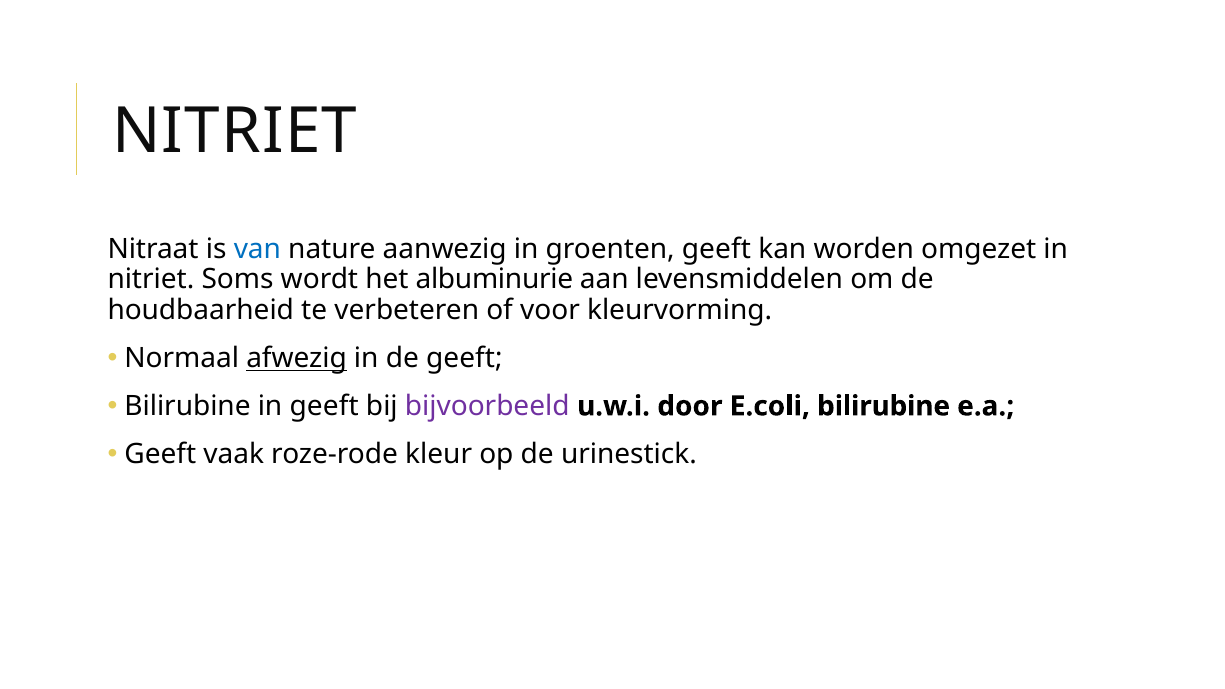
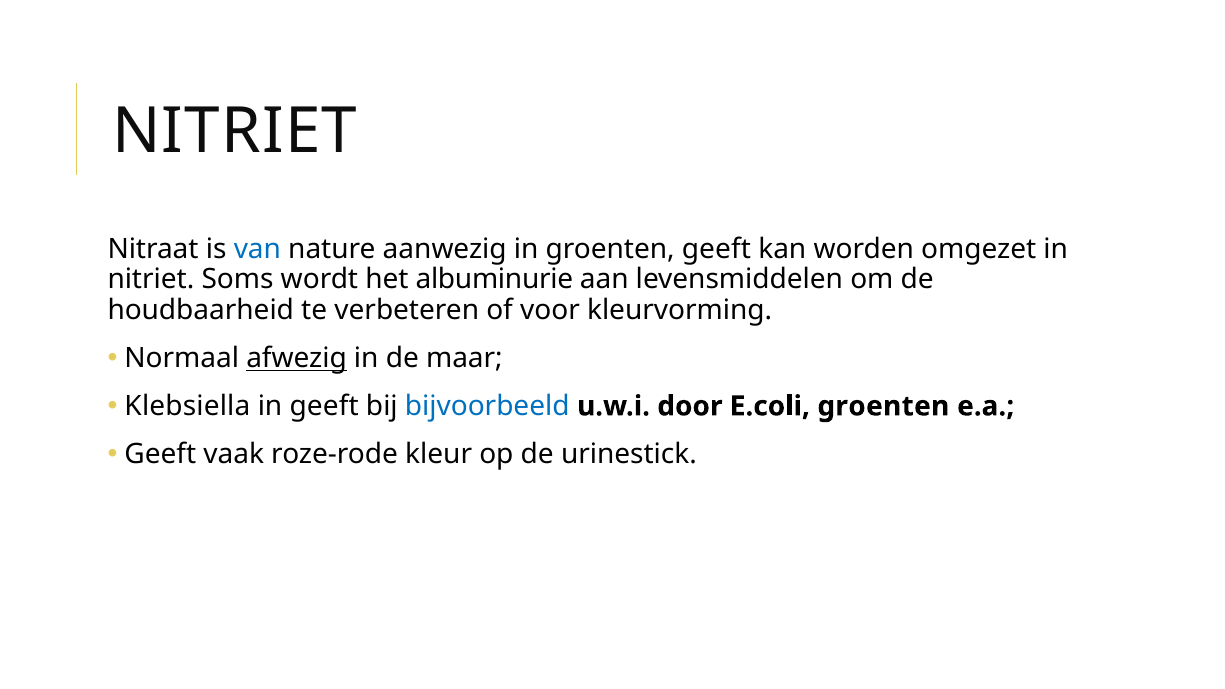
de geeft: geeft -> maar
Bilirubine at (188, 406): Bilirubine -> Klebsiella
bijvoorbeeld colour: purple -> blue
E.coli bilirubine: bilirubine -> groenten
